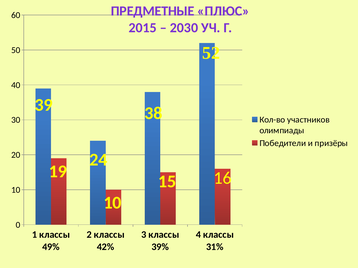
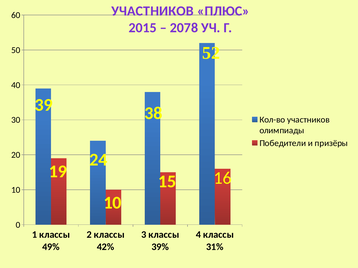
ПРЕДМЕТНЫЕ at (153, 11): ПРЕДМЕТНЫЕ -> УЧАСТНИКОВ
2030: 2030 -> 2078
